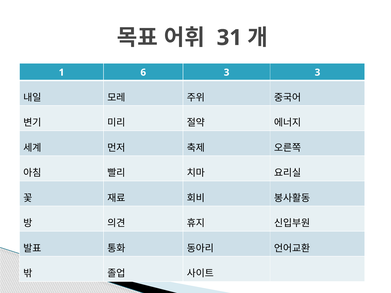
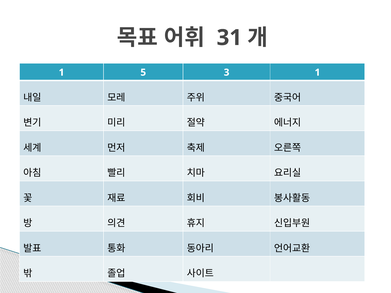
6: 6 -> 5
3 3: 3 -> 1
